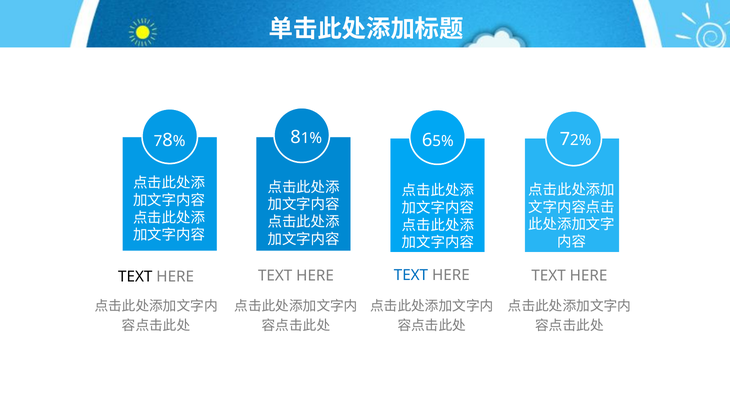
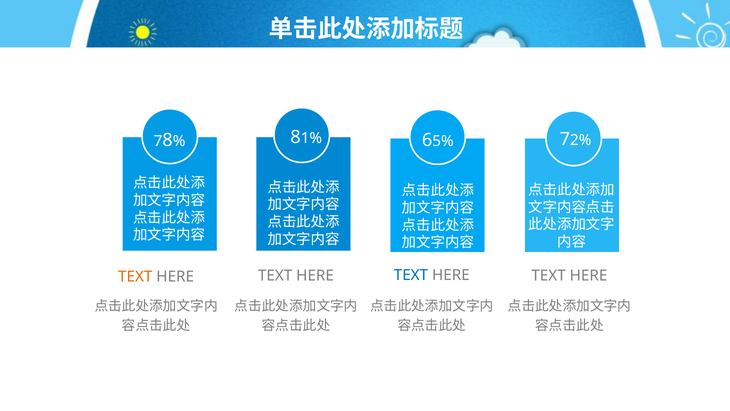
TEXT at (135, 276) colour: black -> orange
